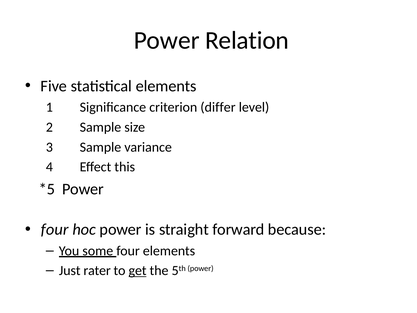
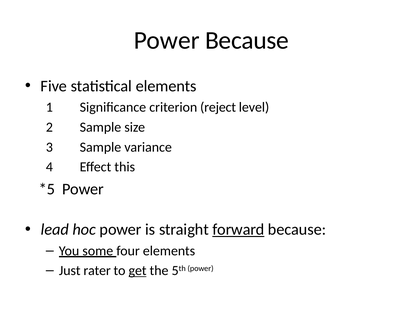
Power Relation: Relation -> Because
differ: differ -> reject
four at (55, 229): four -> lead
forward underline: none -> present
